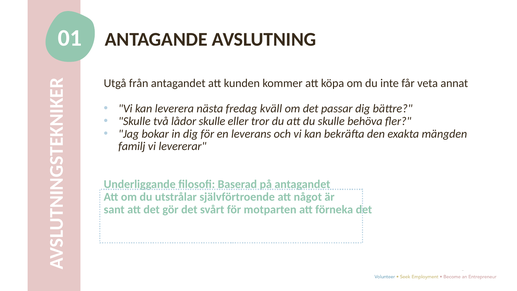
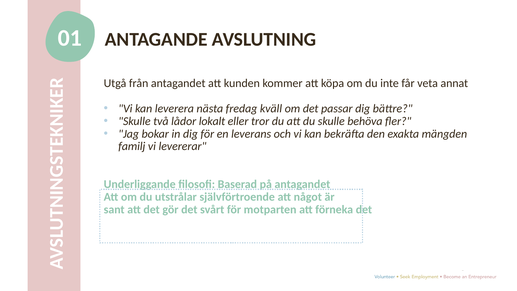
lådor skulle: skulle -> lokalt
